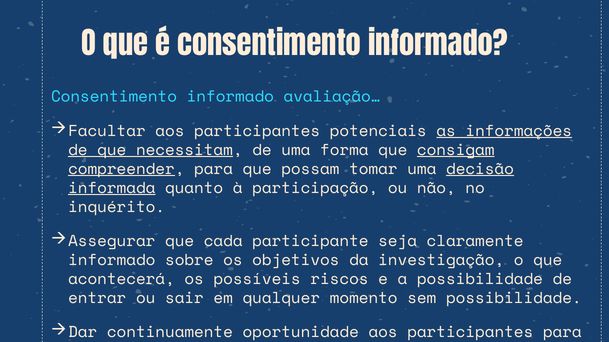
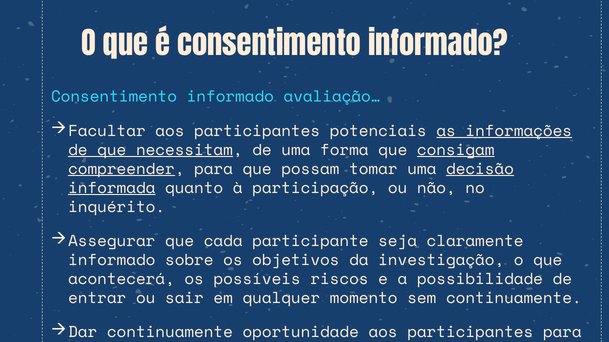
sem possibilidade: possibilidade -> continuamente
